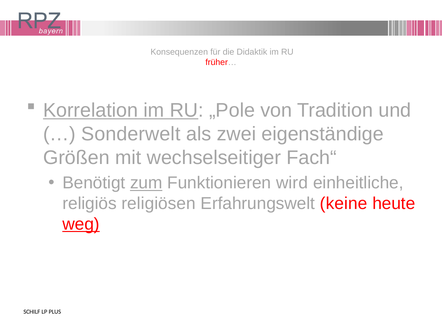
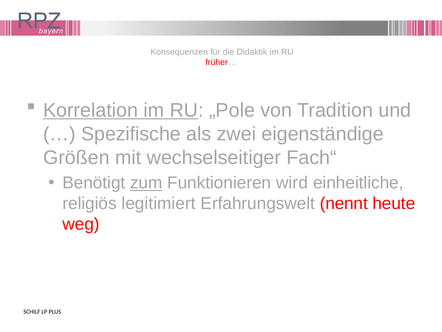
Sonderwelt: Sonderwelt -> Spezifische
religiösen: religiösen -> legitimiert
keine: keine -> nennt
weg underline: present -> none
